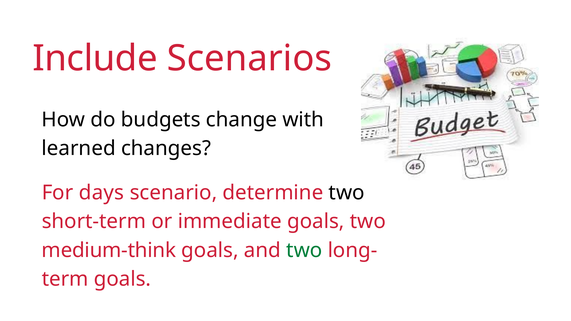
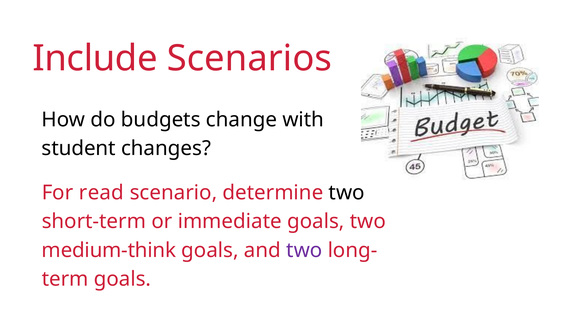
learned: learned -> student
days: days -> read
two at (304, 250) colour: green -> purple
